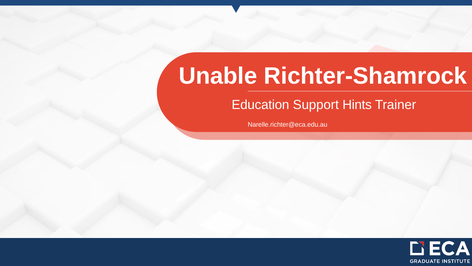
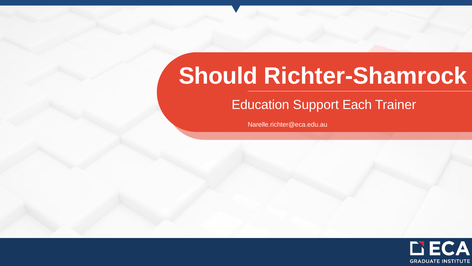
Unable: Unable -> Should
Hints: Hints -> Each
